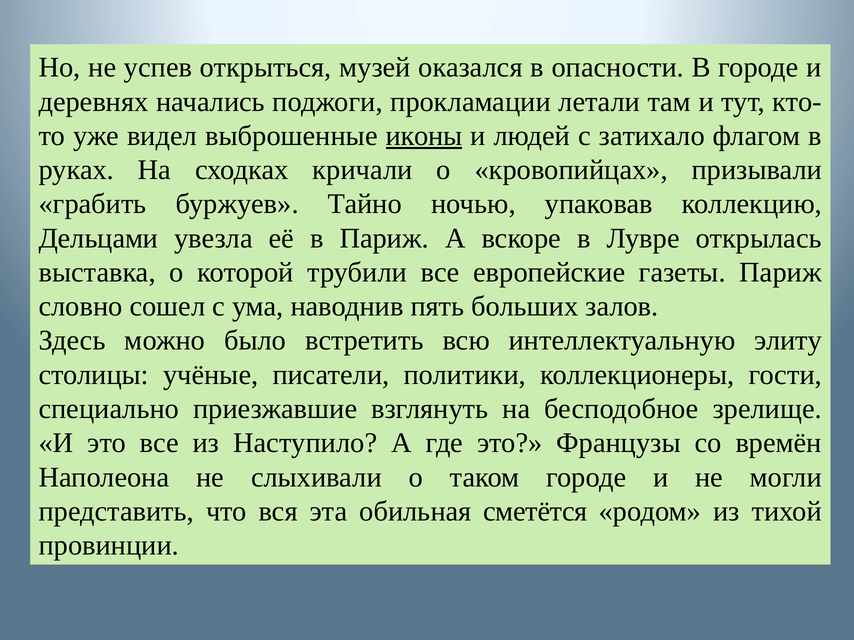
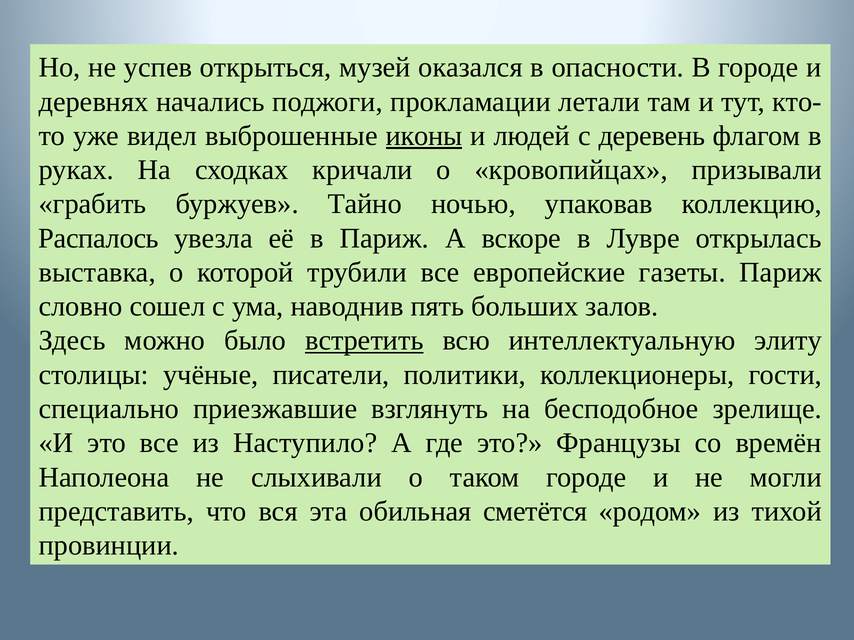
затихало: затихало -> деревень
Дельцами: Дельцами -> Распалось
встретить underline: none -> present
